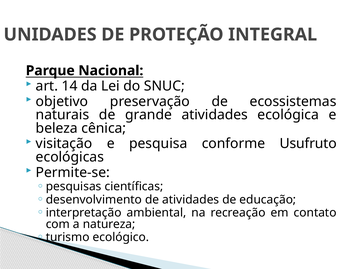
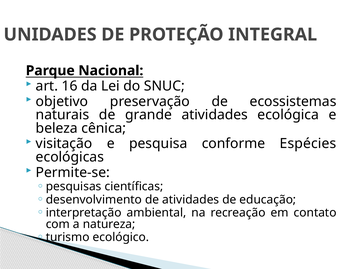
14: 14 -> 16
Usufruto: Usufruto -> Espécies
